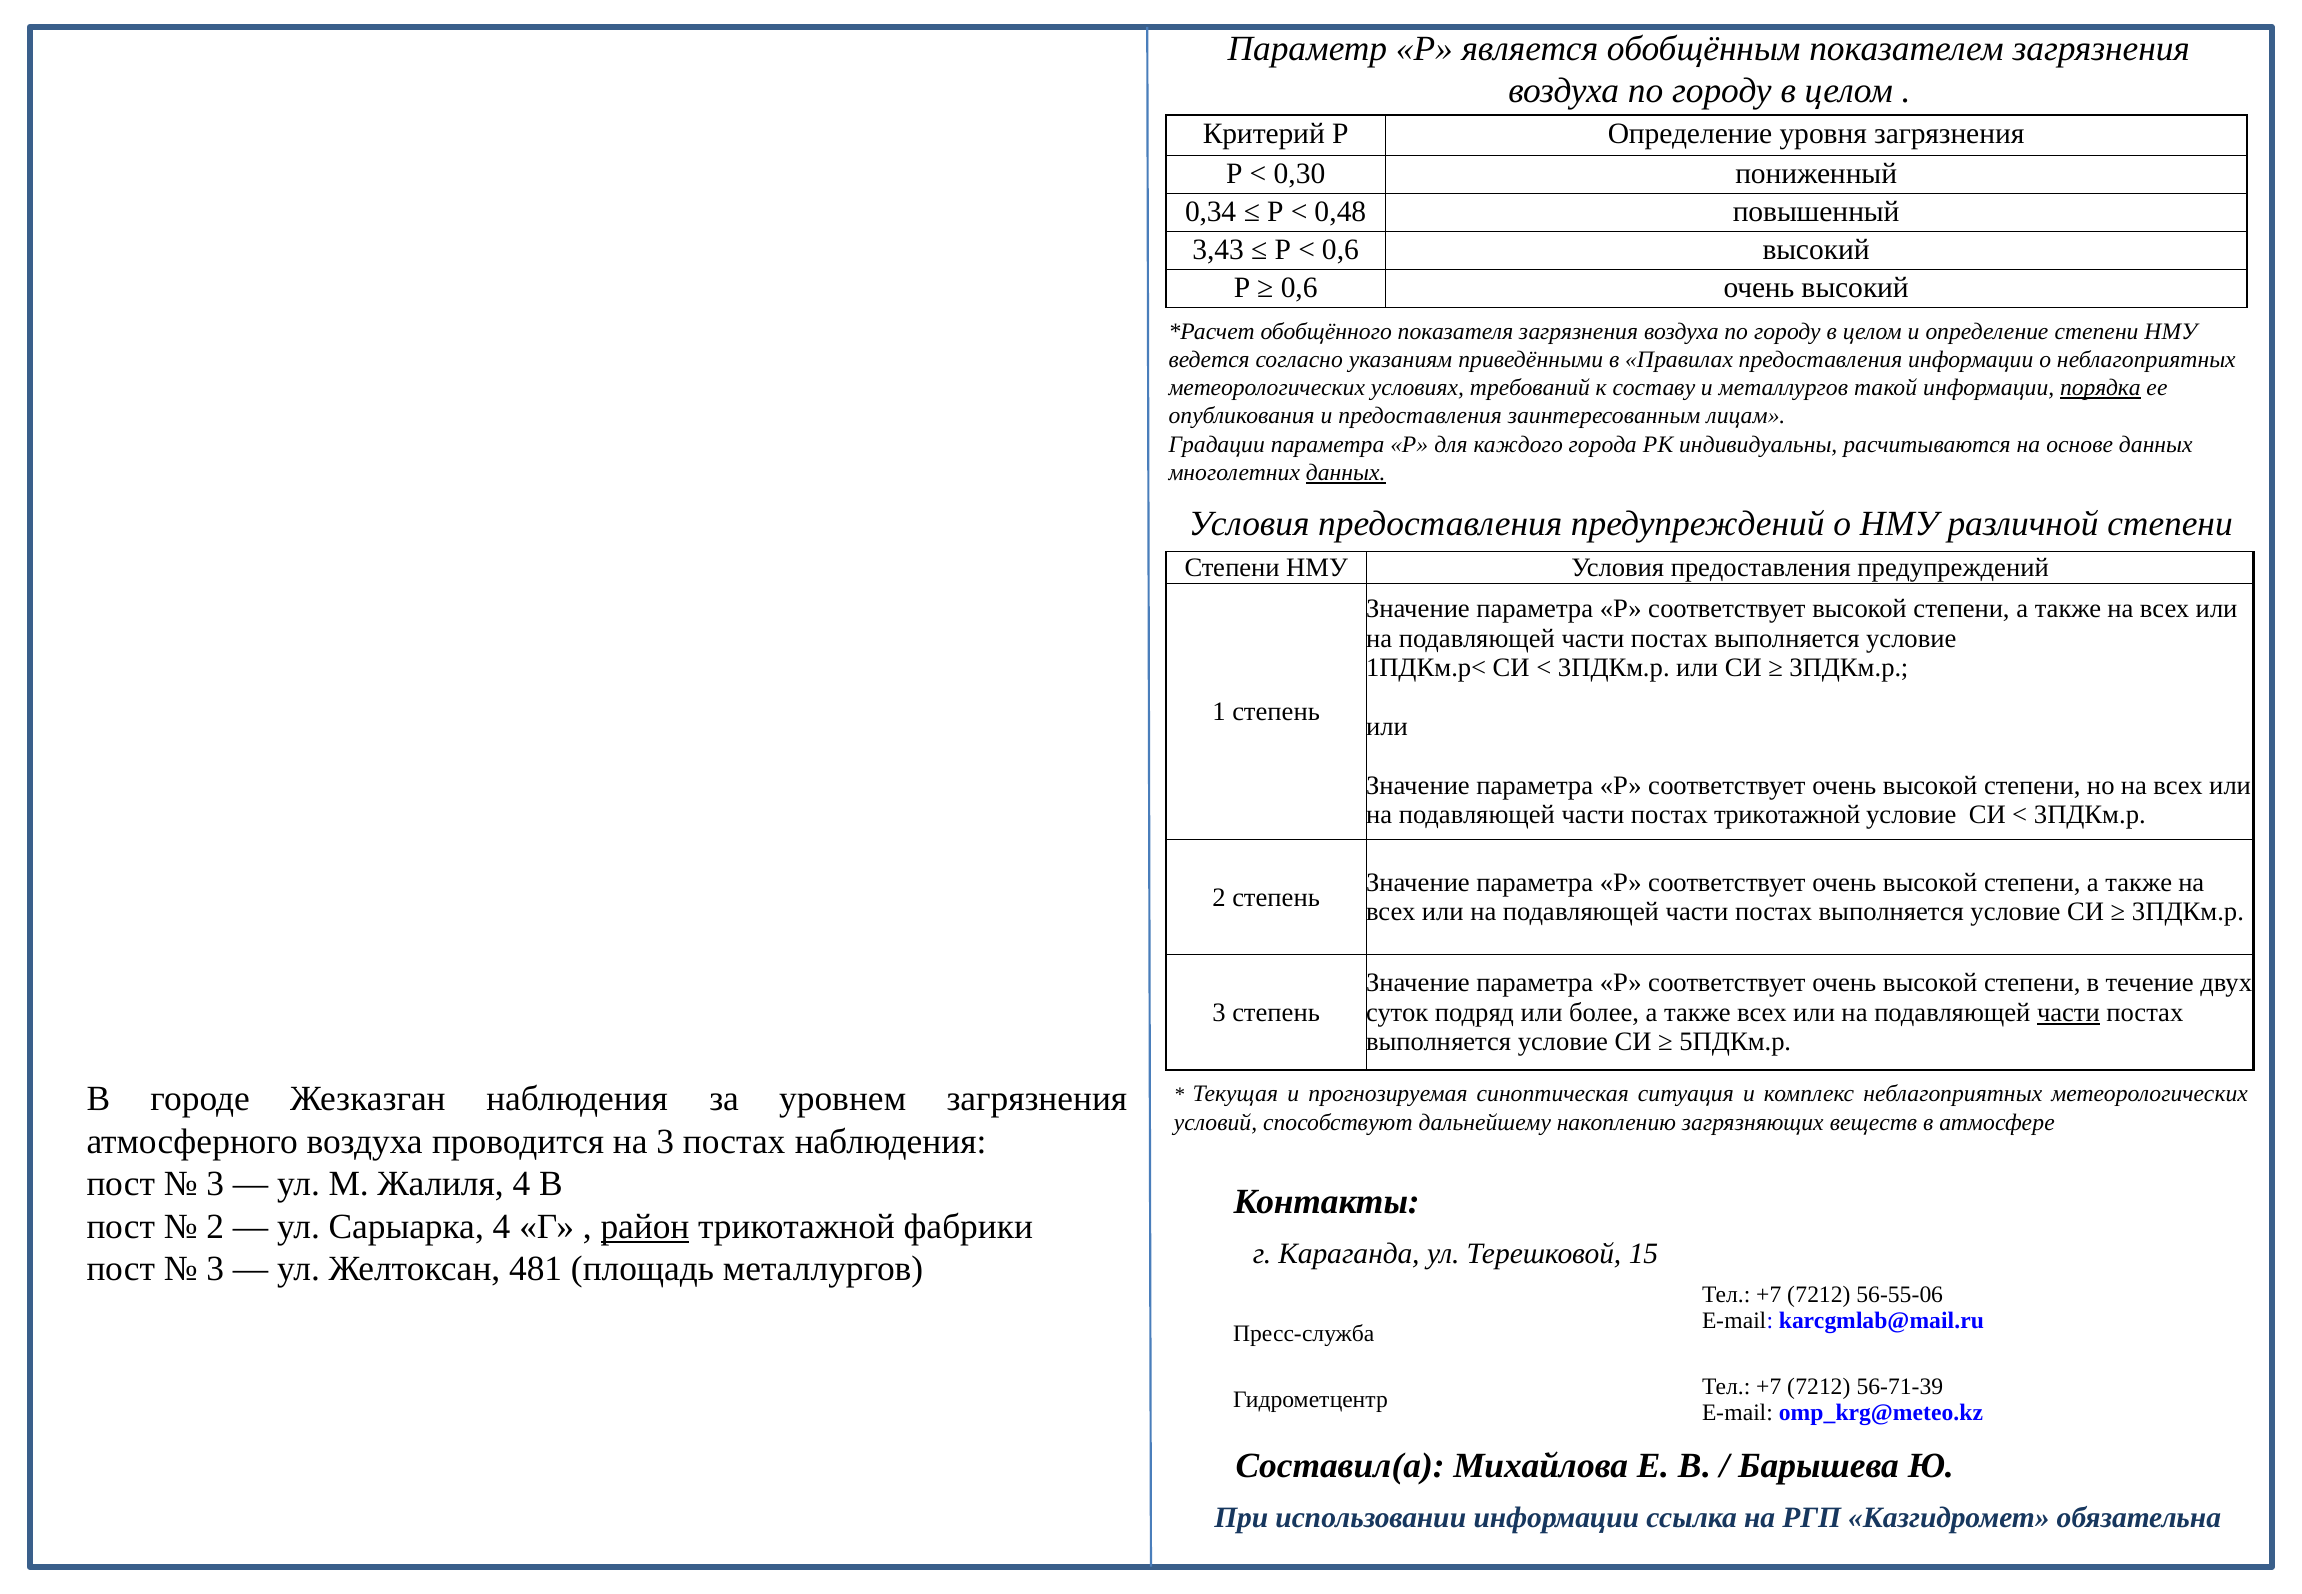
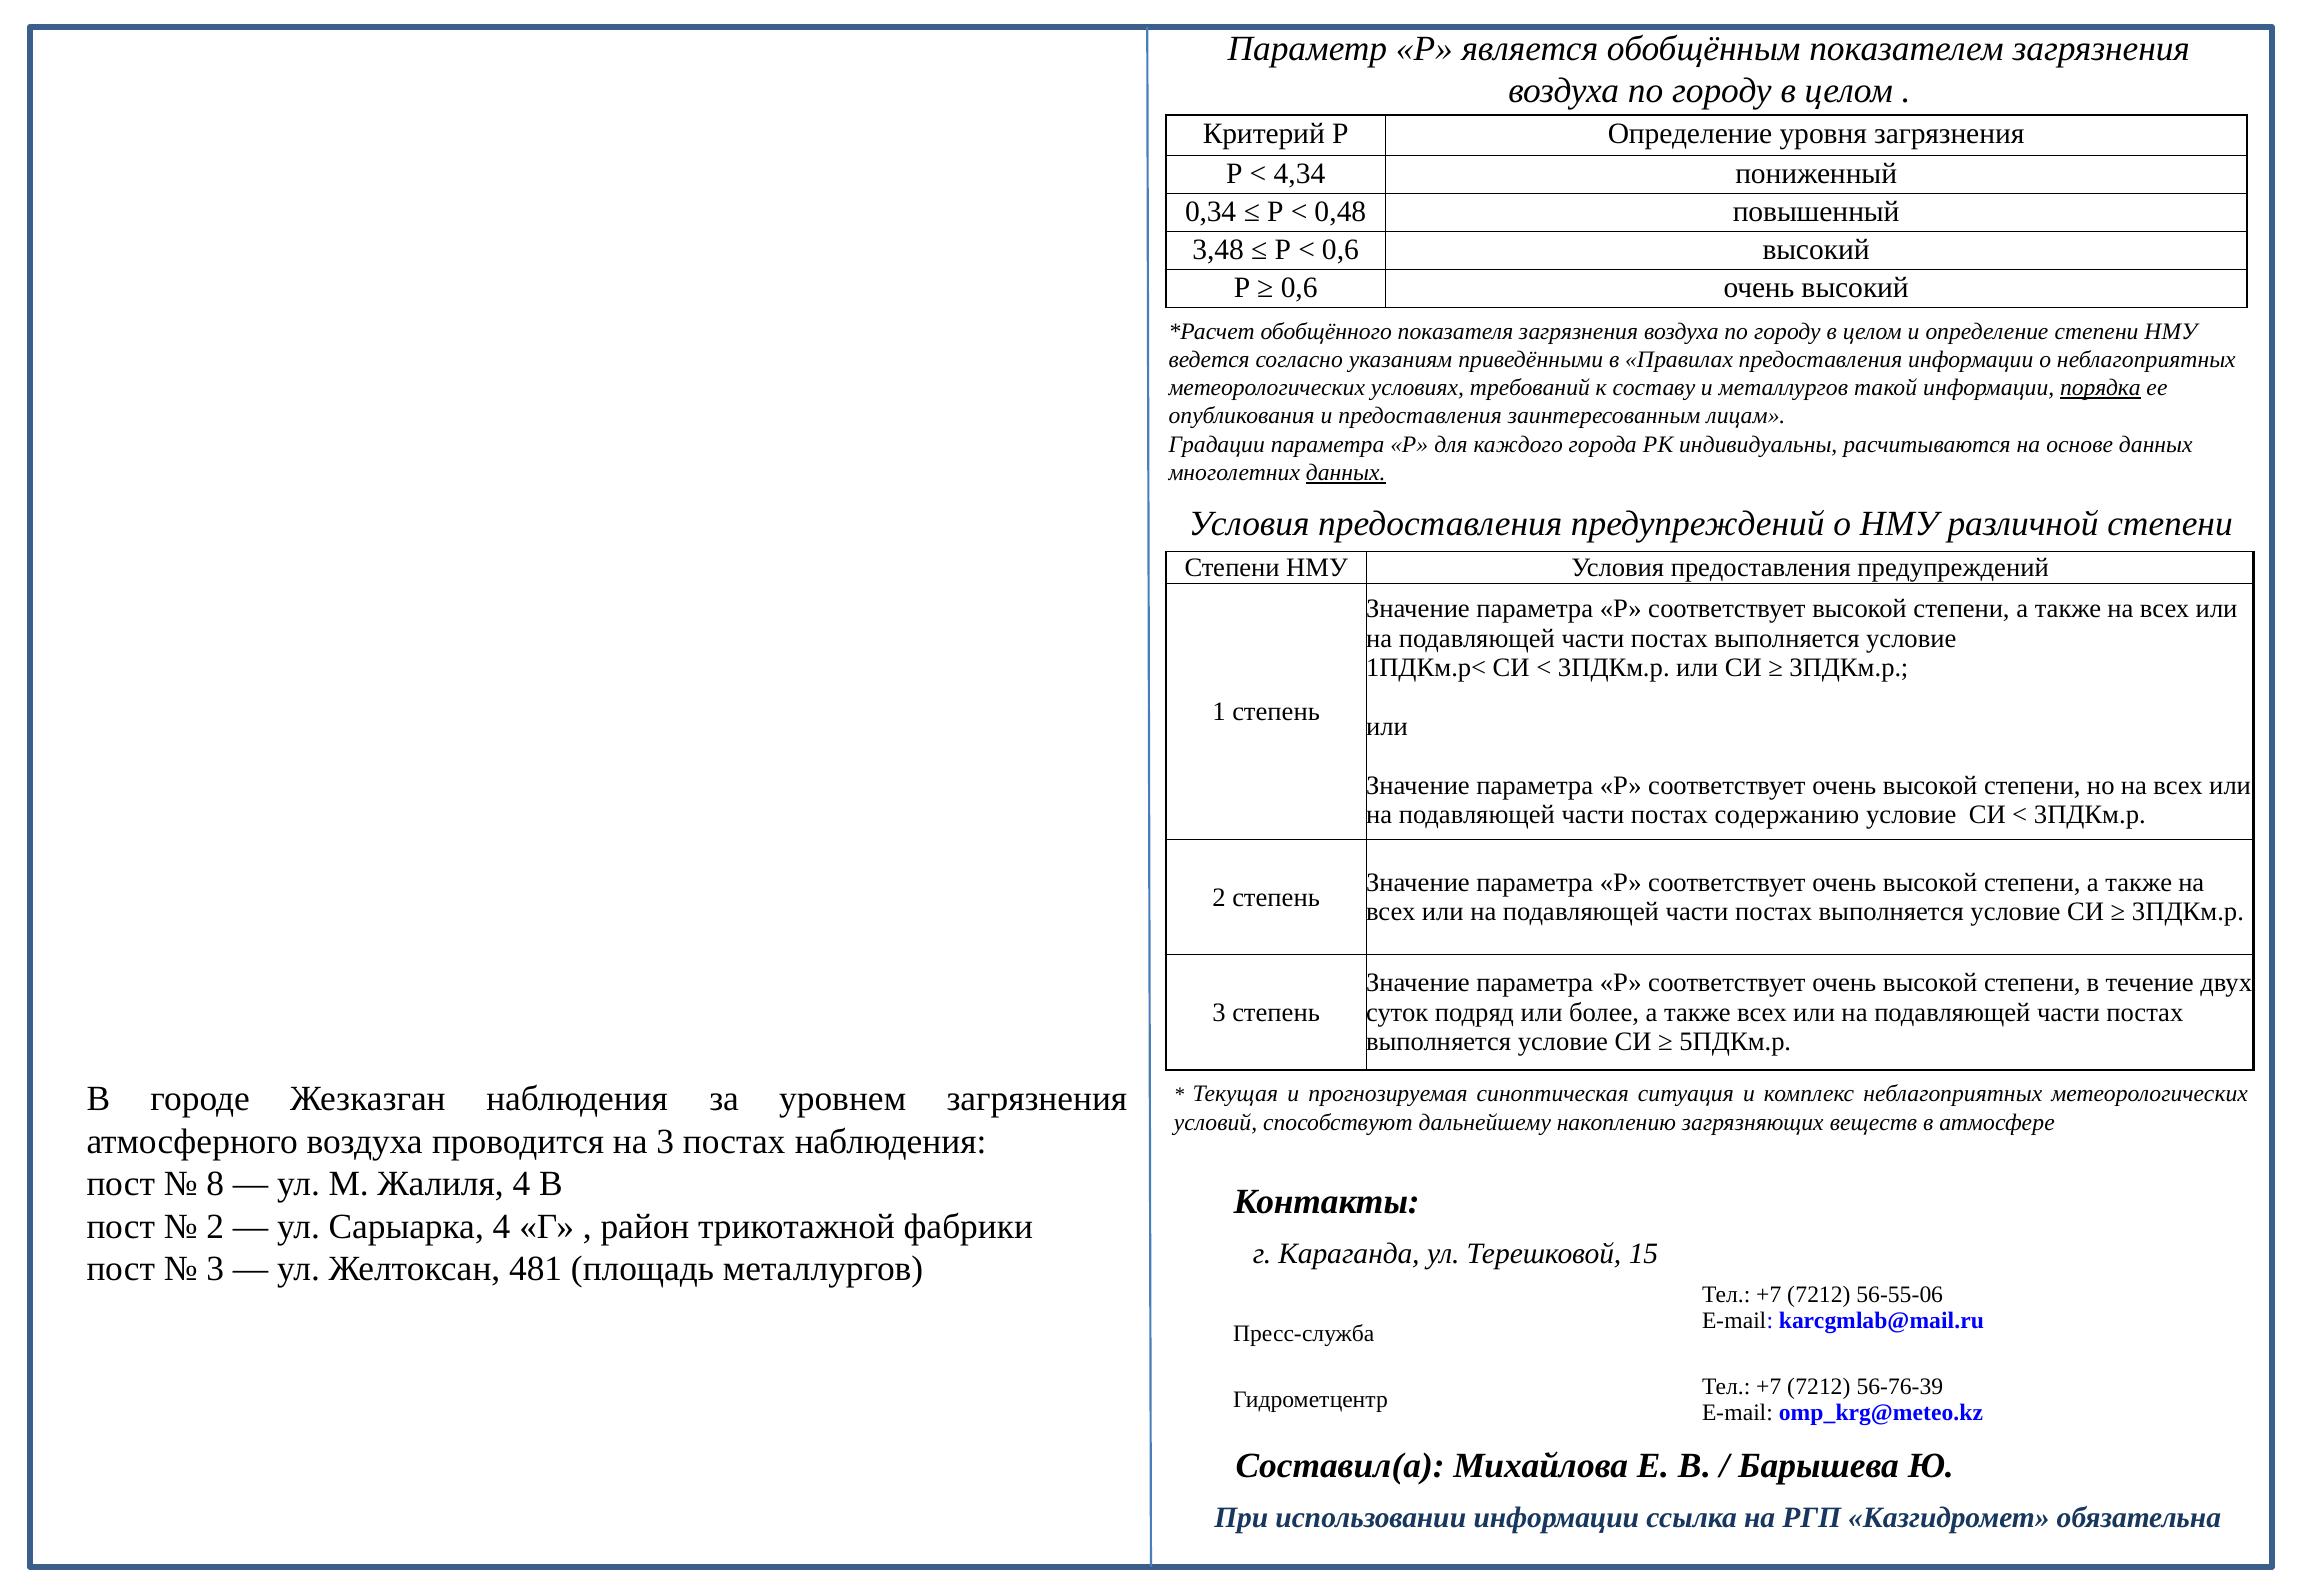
0,30: 0,30 -> 4,34
3,43: 3,43 -> 3,48
постах трикотажной: трикотажной -> содержанию
части at (2068, 1012) underline: present -> none
3 at (215, 1184): 3 -> 8
район underline: present -> none
56-71-39: 56-71-39 -> 56-76-39
